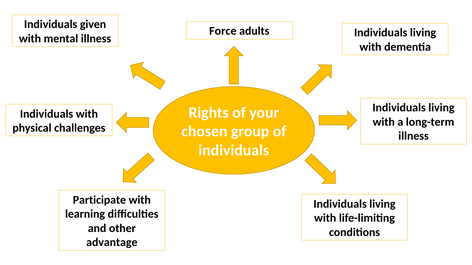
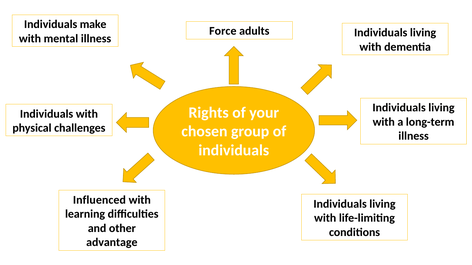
given: given -> make
Participate: Participate -> Influenced
